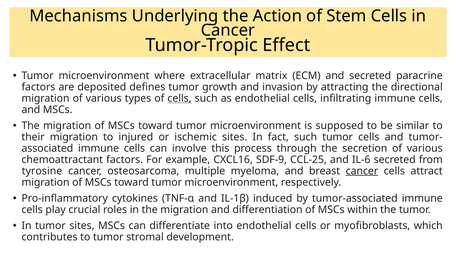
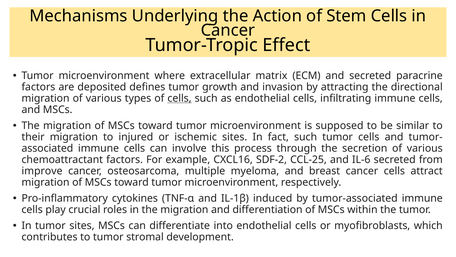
SDF-9: SDF-9 -> SDF-2
tyrosine: tyrosine -> improve
cancer at (362, 171) underline: present -> none
